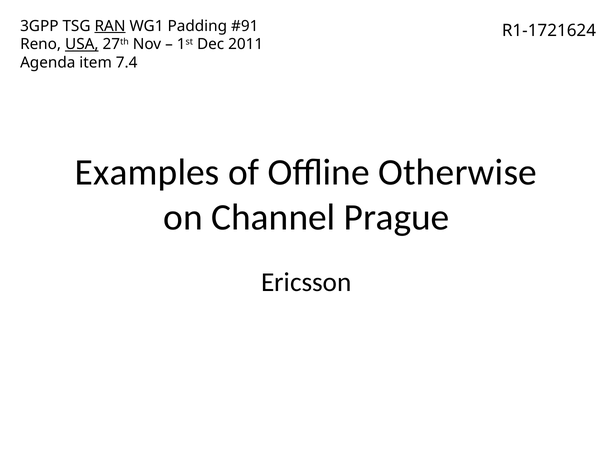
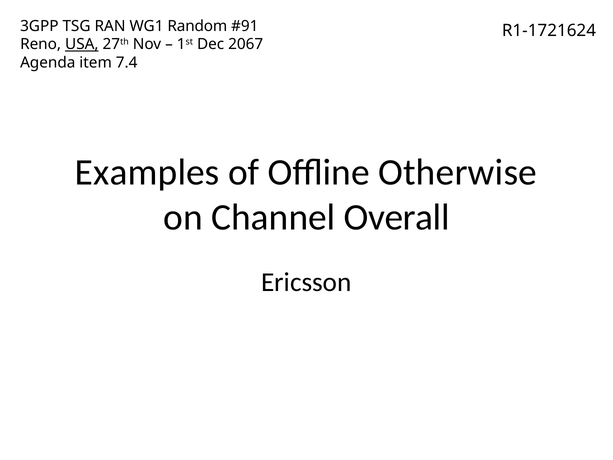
RAN underline: present -> none
Padding: Padding -> Random
2011: 2011 -> 2067
Prague: Prague -> Overall
